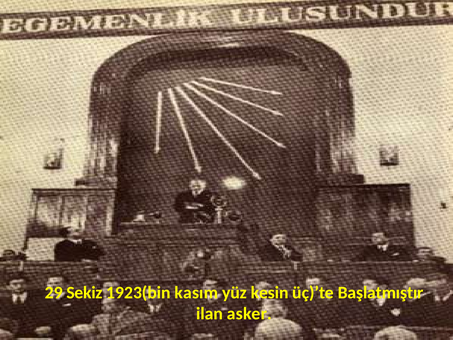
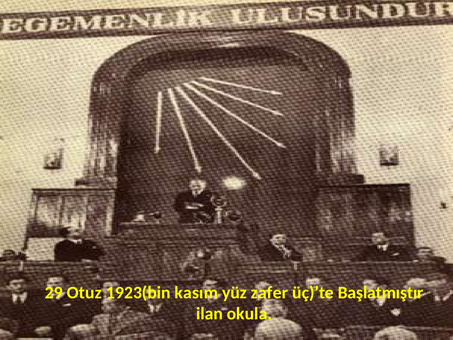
Sekiz: Sekiz -> Otuz
kesin: kesin -> zafer
asker: asker -> okula
